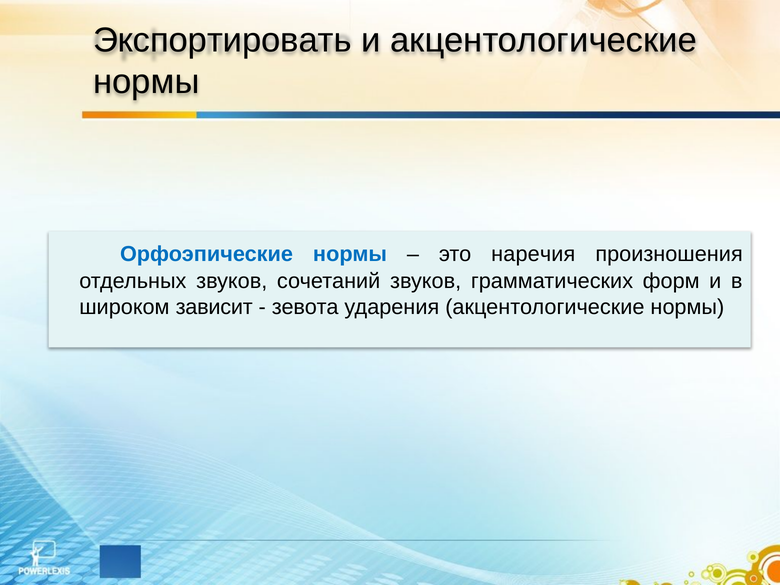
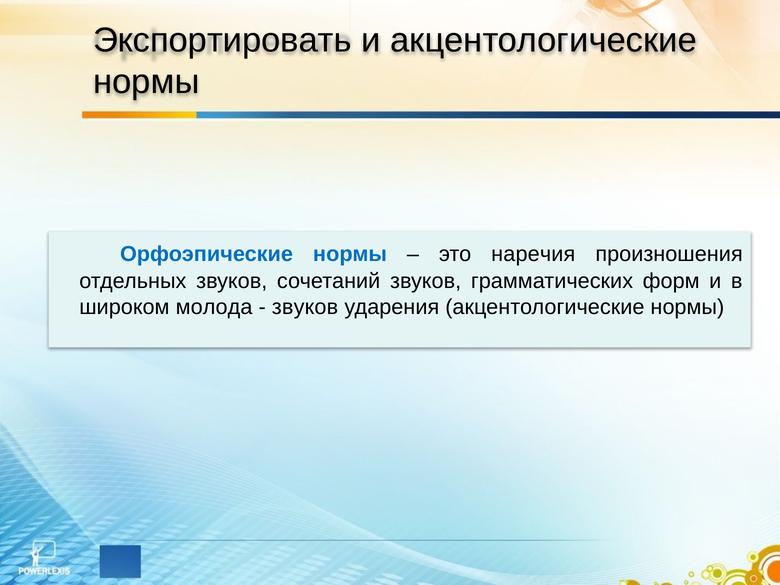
зависит: зависит -> молода
зевота at (305, 307): зевота -> звуков
